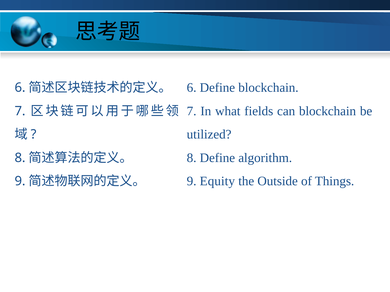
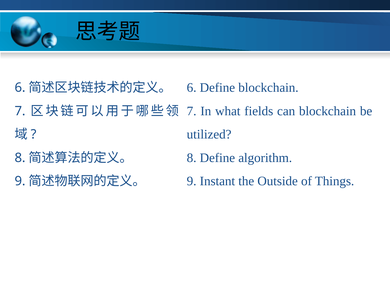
Equity: Equity -> Instant
